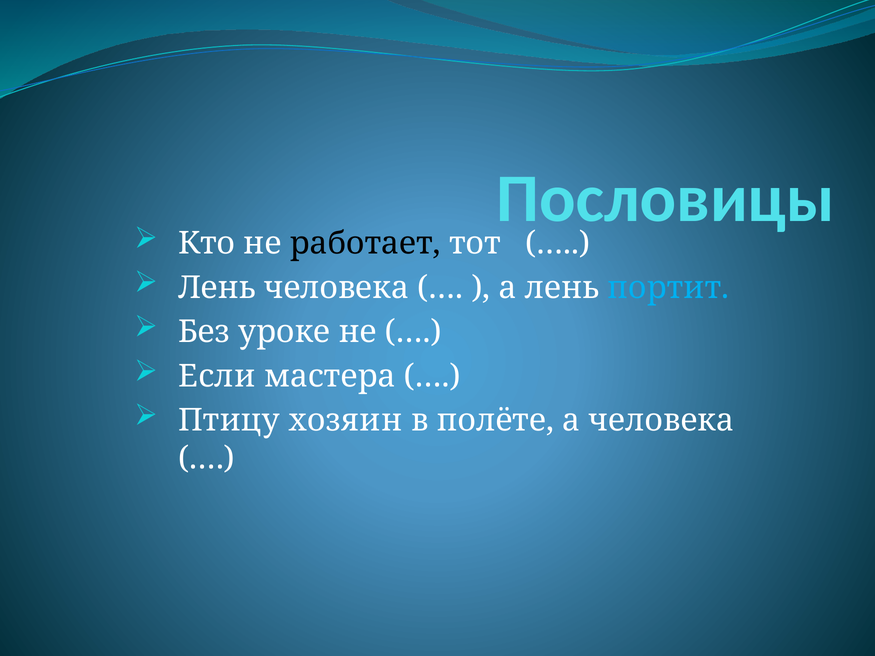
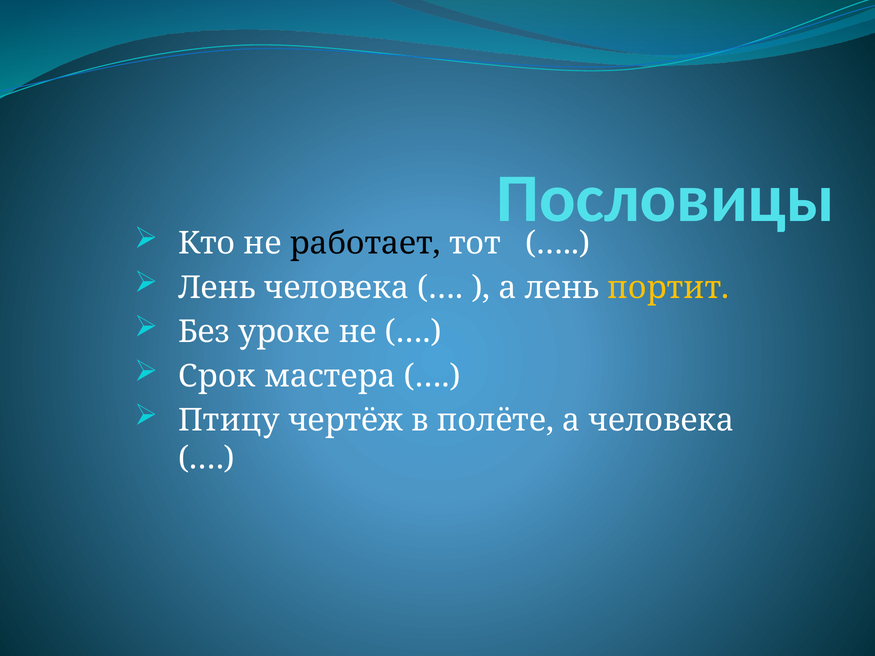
портит colour: light blue -> yellow
Если: Если -> Срок
хозяин: хозяин -> чертёж
